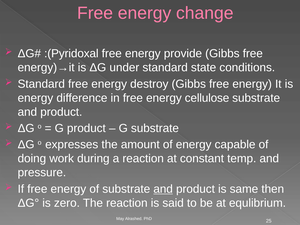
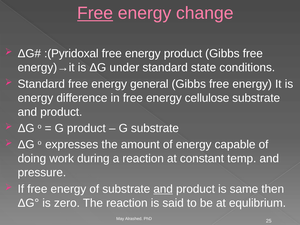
Free at (95, 13) underline: none -> present
energy provide: provide -> product
destroy: destroy -> general
